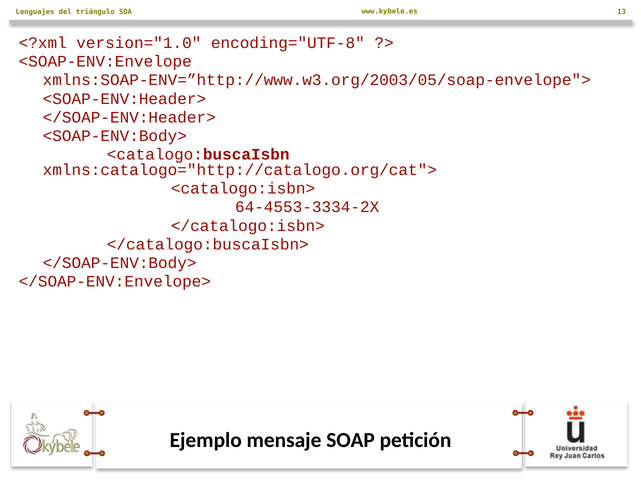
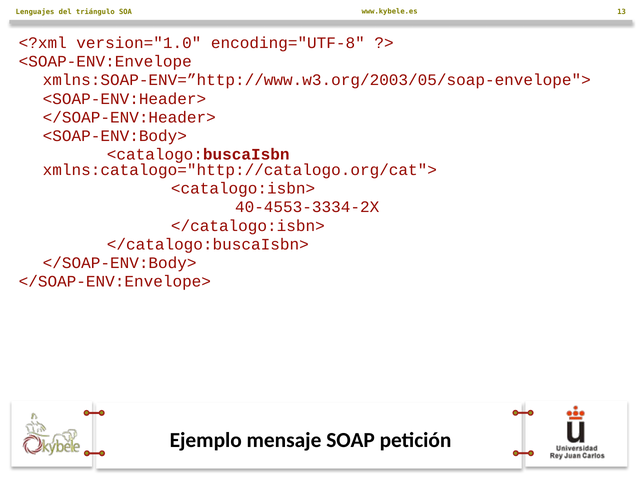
64-4553-3334-2X: 64-4553-3334-2X -> 40-4553-3334-2X
